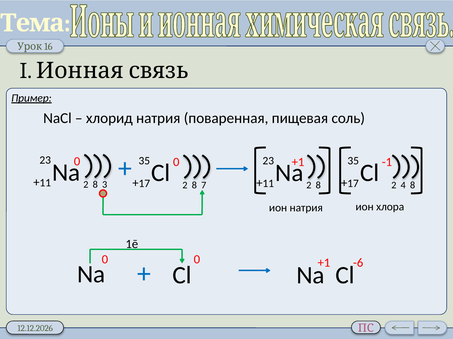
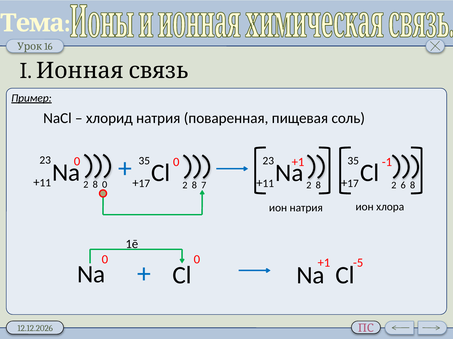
8 3: 3 -> 0
4: 4 -> 6
-6: -6 -> -5
